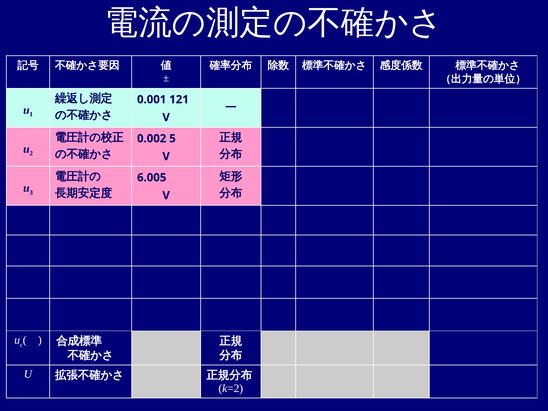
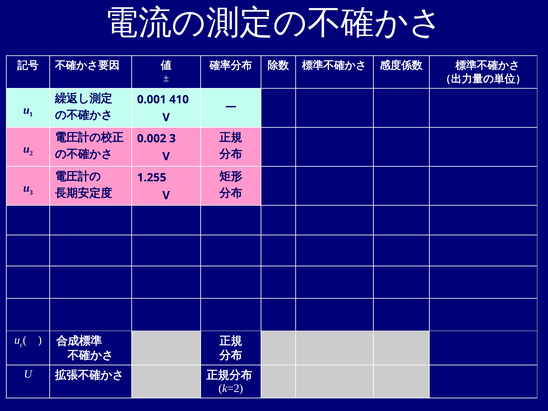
121: 121 -> 410
0.002 5: 5 -> 3
6.005: 6.005 -> 1.255
